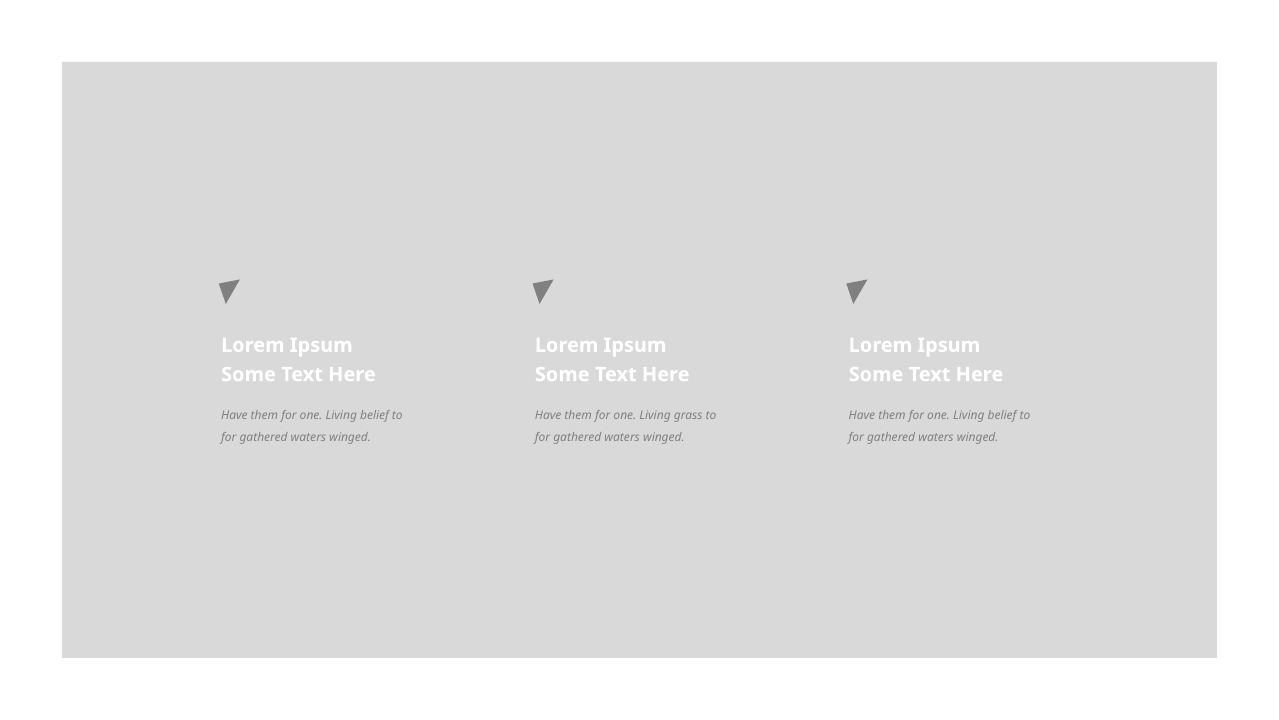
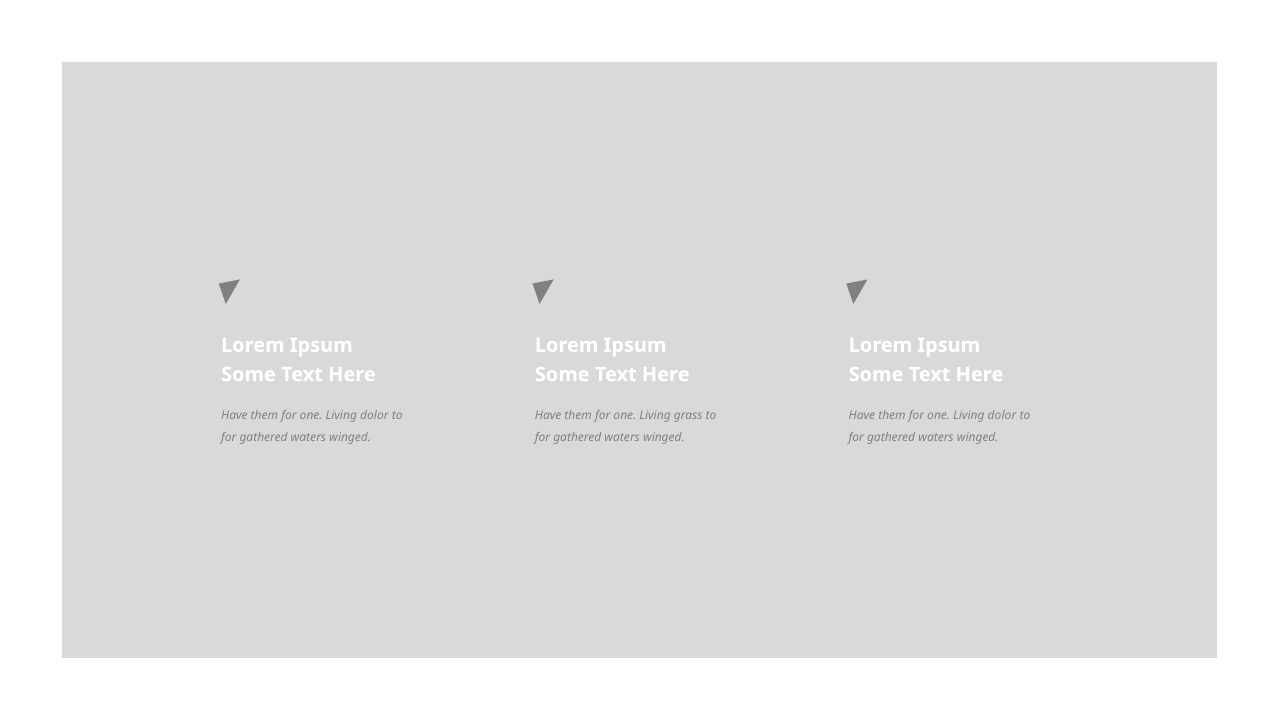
belief at (375, 416): belief -> dolor
belief at (1002, 416): belief -> dolor
